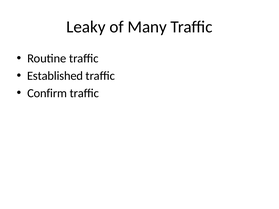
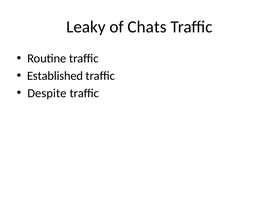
Many: Many -> Chats
Confirm: Confirm -> Despite
